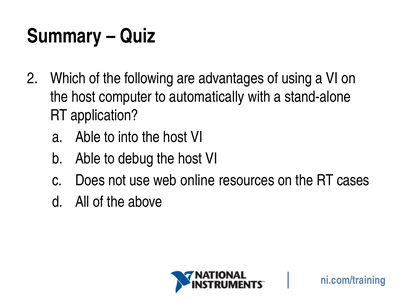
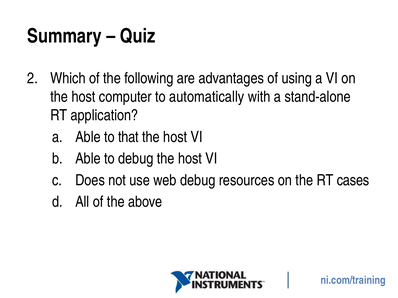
into: into -> that
web online: online -> debug
